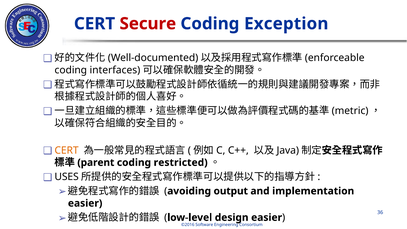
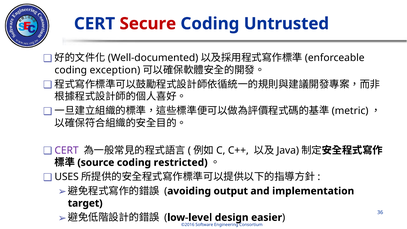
Exception: Exception -> Untrusted
interfaces: interfaces -> exception
CERT at (67, 150) colour: orange -> purple
parent: parent -> source
easier at (85, 203): easier -> target
